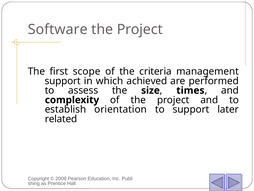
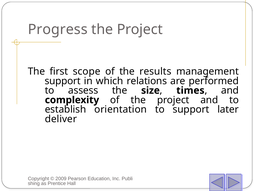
Software: Software -> Progress
criteria: criteria -> results
achieved: achieved -> relations
related: related -> deliver
